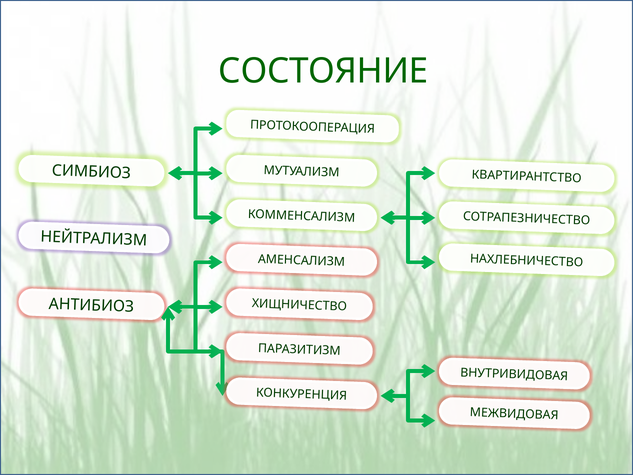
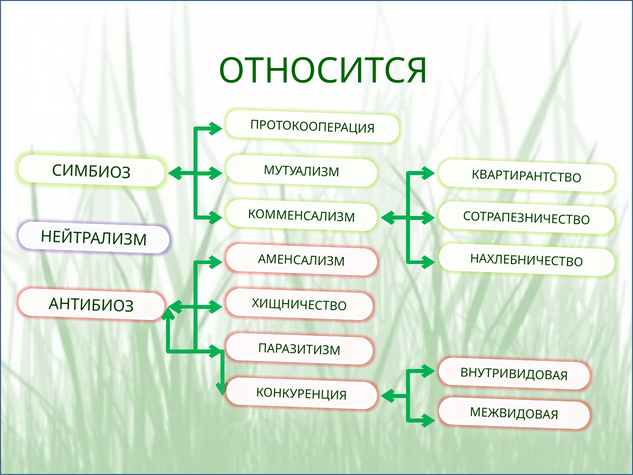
СОСТОЯНИЕ: СОСТОЯНИЕ -> ОТНОСИТСЯ
